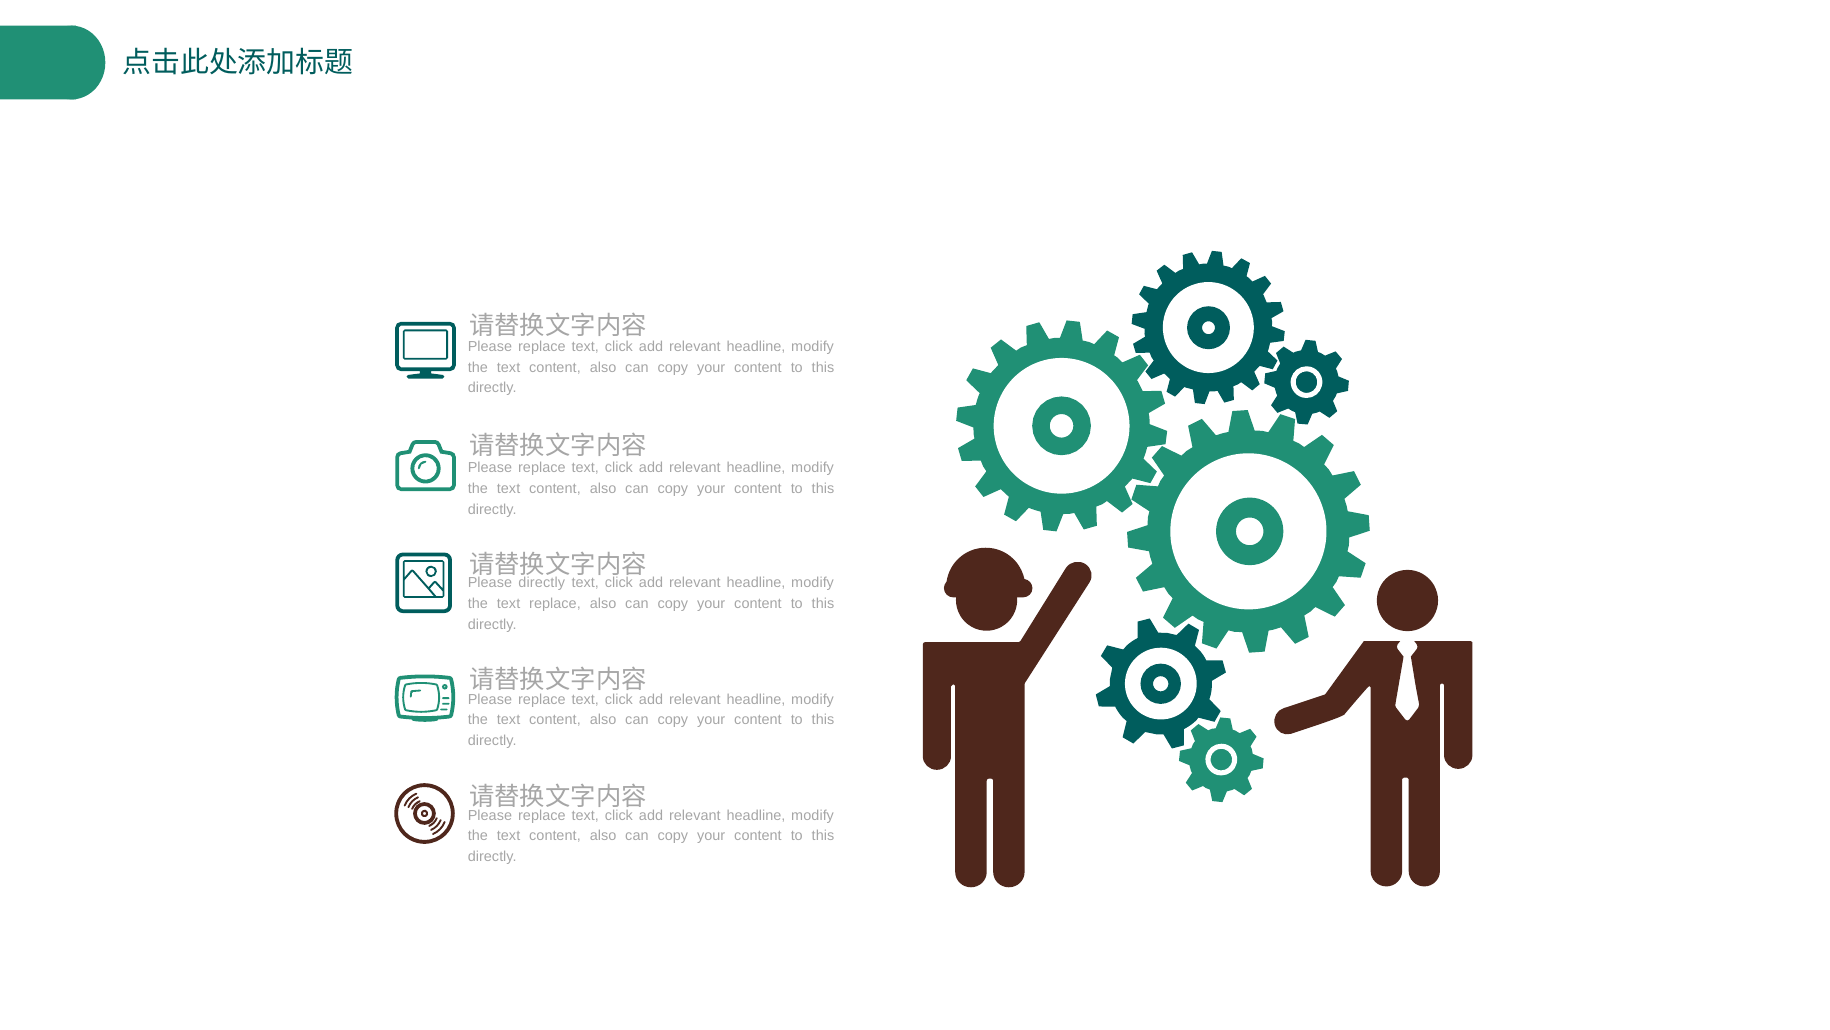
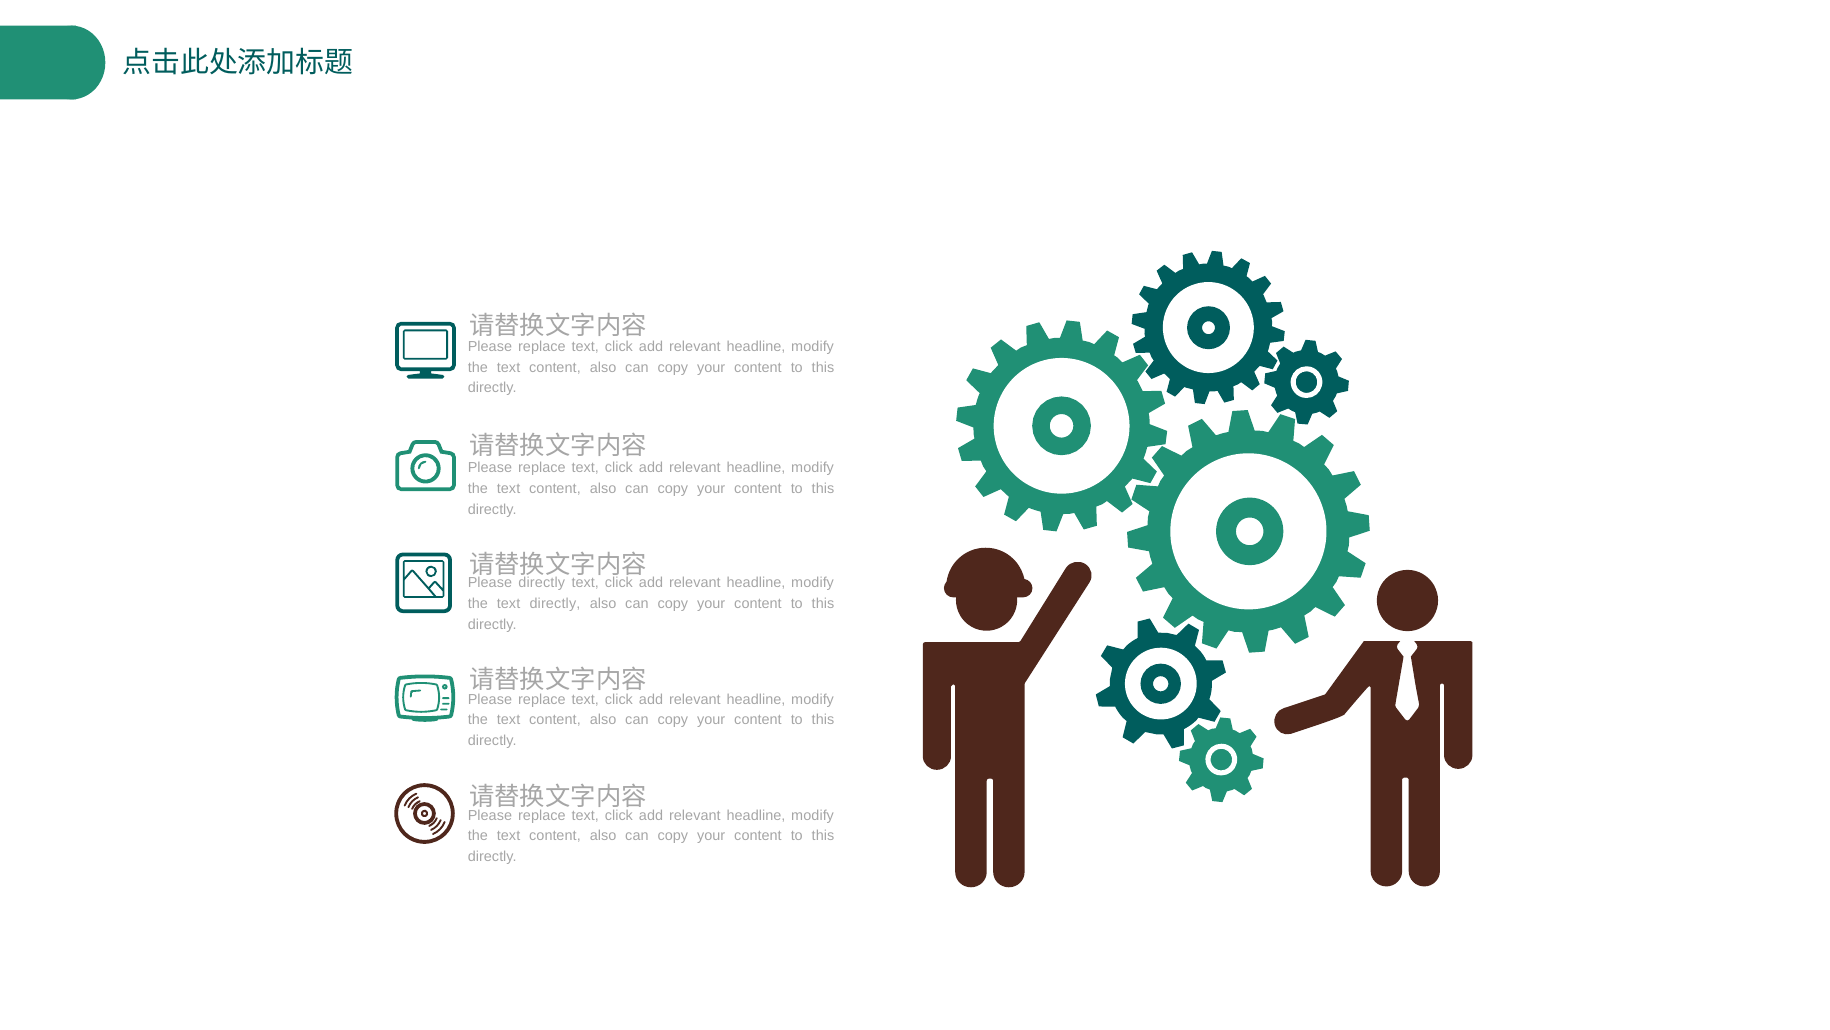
text replace: replace -> directly
